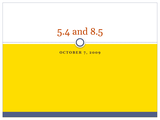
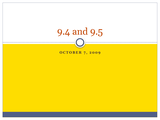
5.4: 5.4 -> 9.4
8.5: 8.5 -> 9.5
